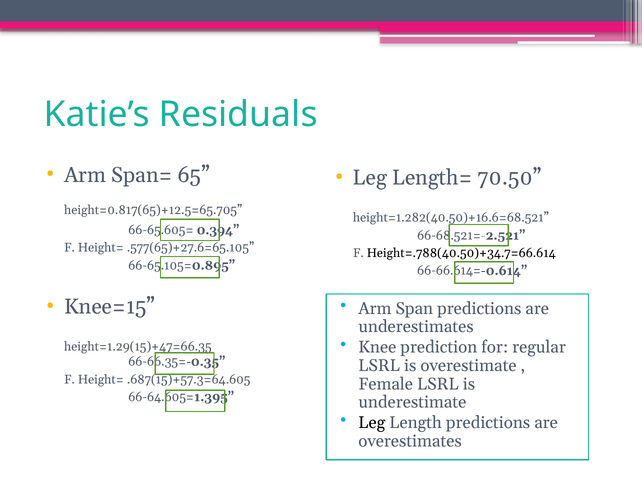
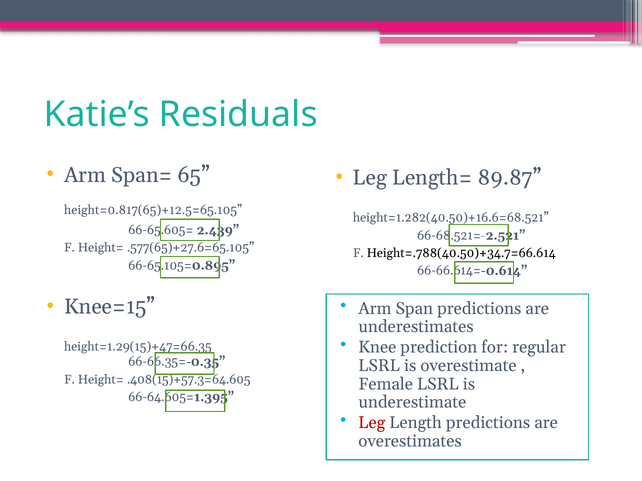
70.50: 70.50 -> 89.87
height=0.817(65)+12.5=65.705: height=0.817(65)+12.5=65.705 -> height=0.817(65)+12.5=65.105
0.394: 0.394 -> 2.439
.687(15)+57.3=64.605: .687(15)+57.3=64.605 -> .408(15)+57.3=64.605
Leg at (372, 423) colour: black -> red
